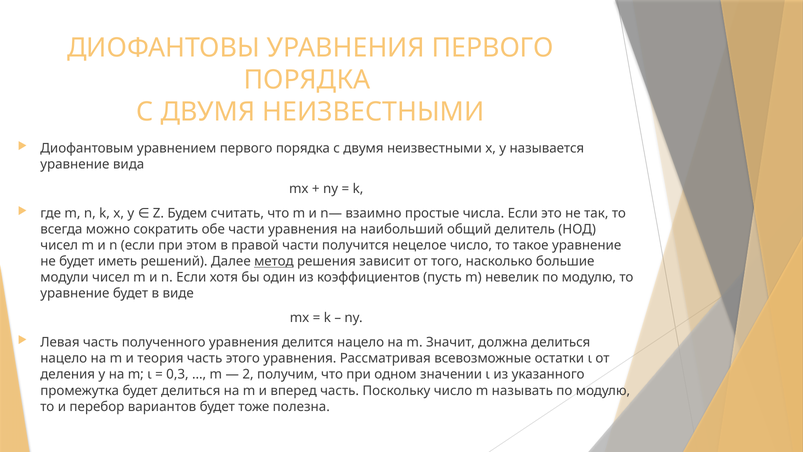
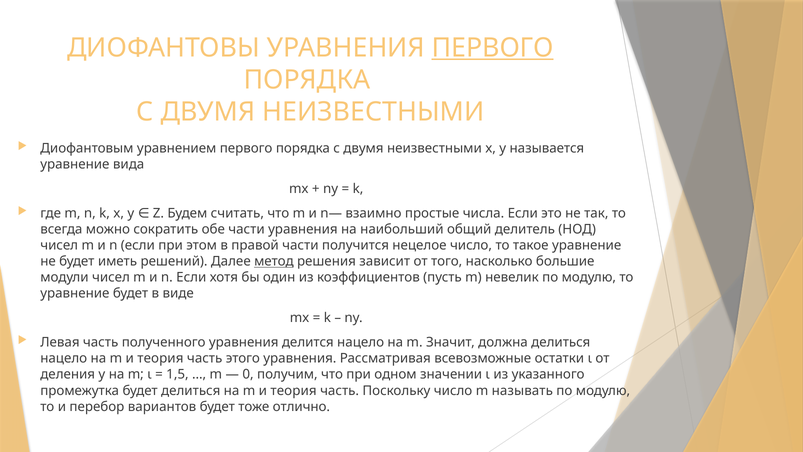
ПЕРВОГО at (493, 48) underline: none -> present
0,3: 0,3 -> 1,5
2: 2 -> 0
вперед at (294, 390): вперед -> теория
полезна: полезна -> отлично
